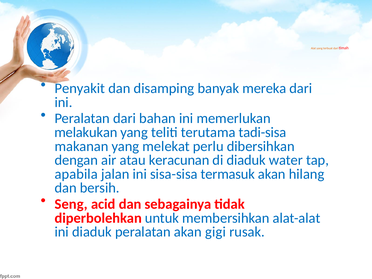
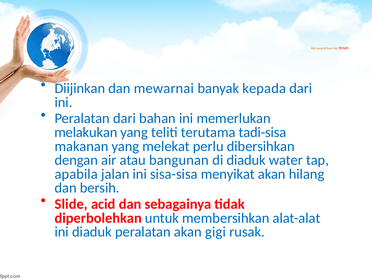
Penyakit: Penyakit -> Diijinkan
disamping: disamping -> mewarnai
mereka: mereka -> kepada
keracunan: keracunan -> bangunan
termasuk: termasuk -> menyikat
Seng: Seng -> Slide
